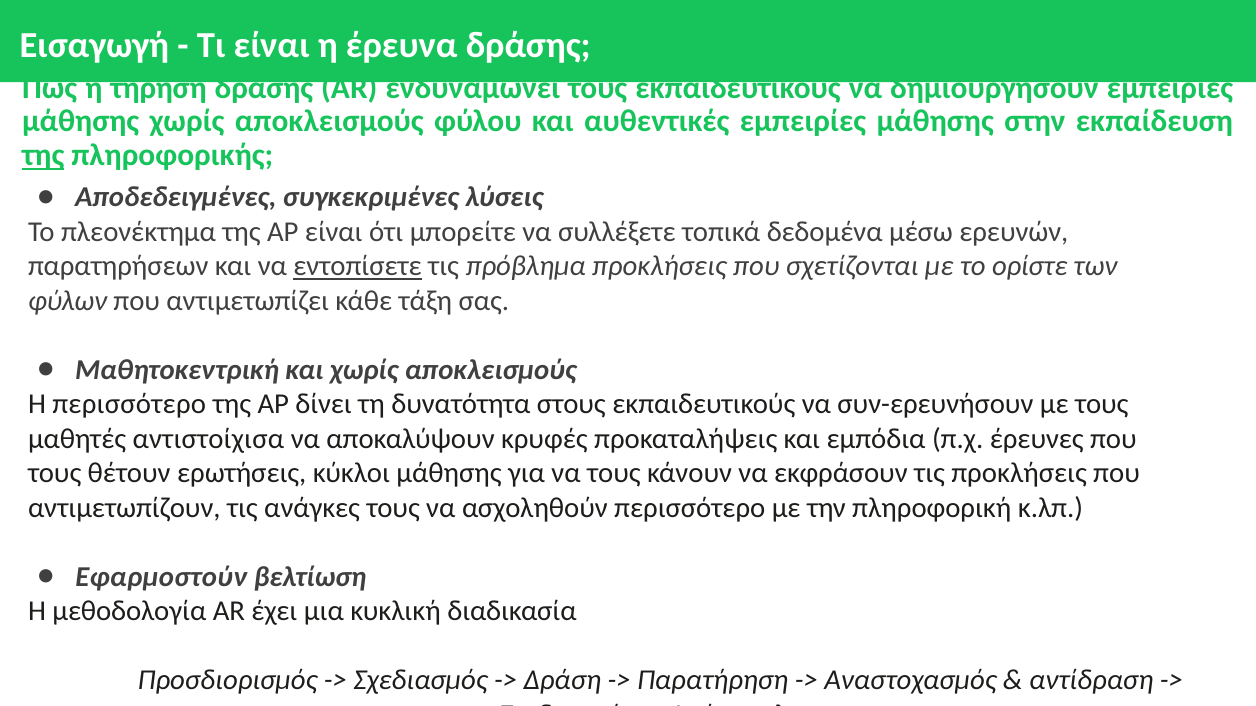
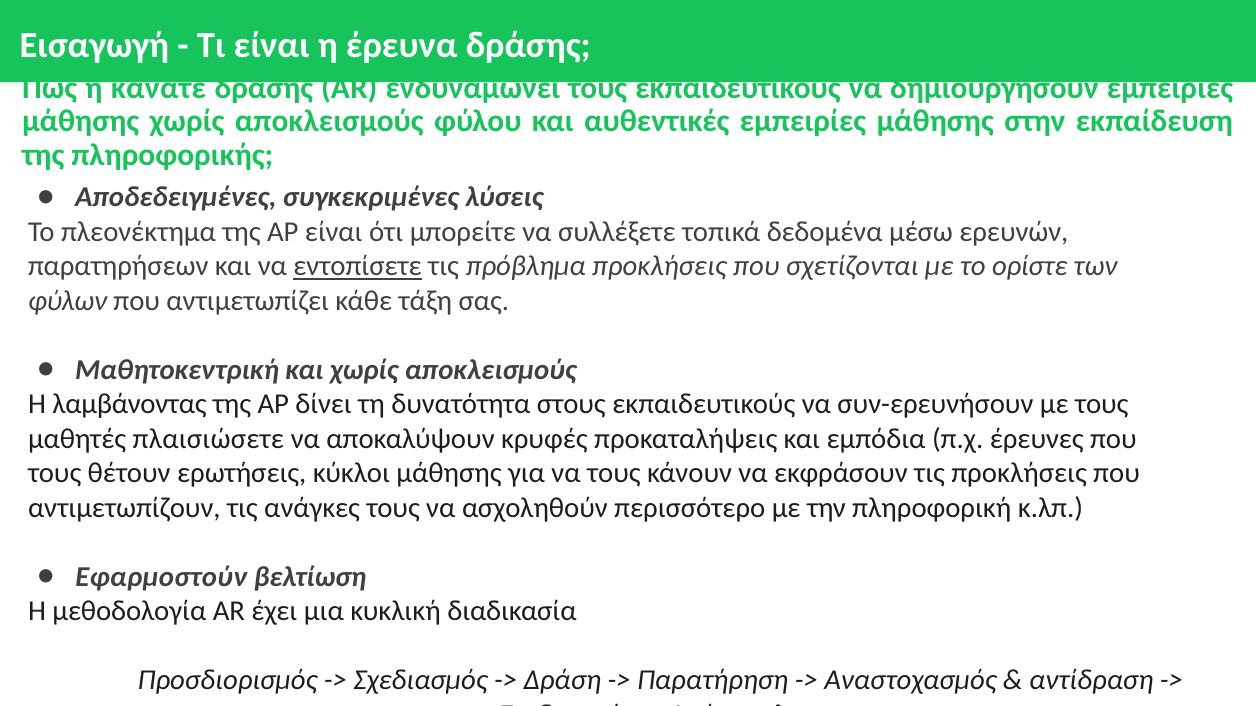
τήρηση: τήρηση -> κάνατε
της at (43, 156) underline: present -> none
Η περισσότερο: περισσότερο -> λαμβάνοντας
αντιστοίχισα: αντιστοίχισα -> πλαισιώσετε
